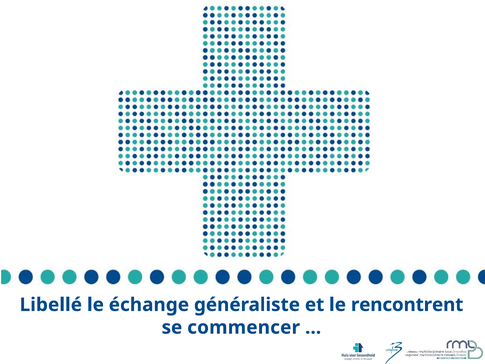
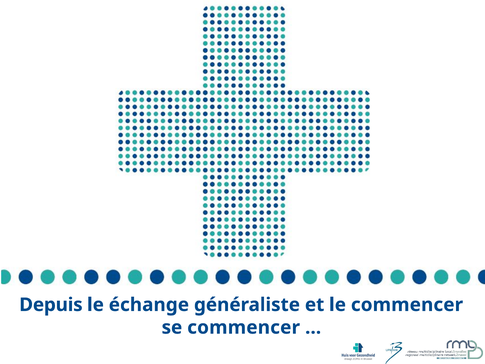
Libellé: Libellé -> Depuis
le rencontrent: rencontrent -> commencer
